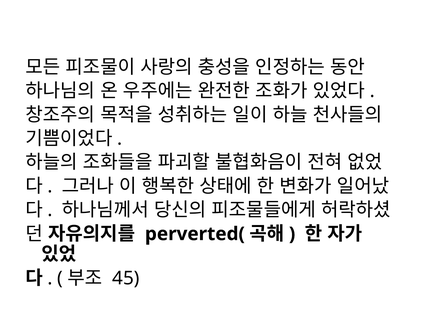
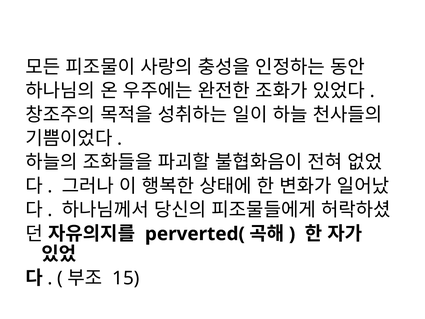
45: 45 -> 15
